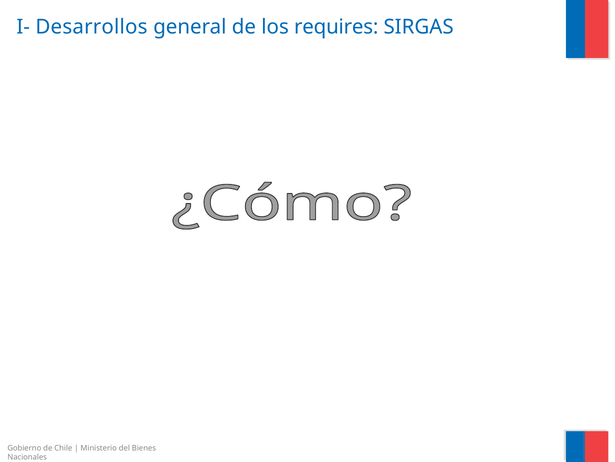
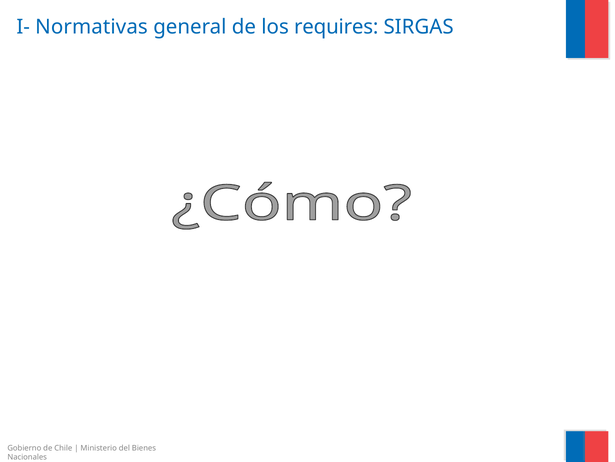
Desarrollos: Desarrollos -> Normativas
